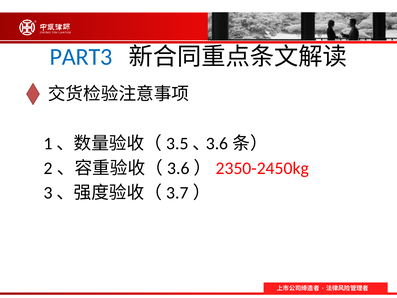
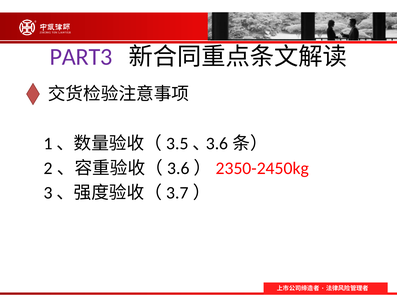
PART3 colour: blue -> purple
